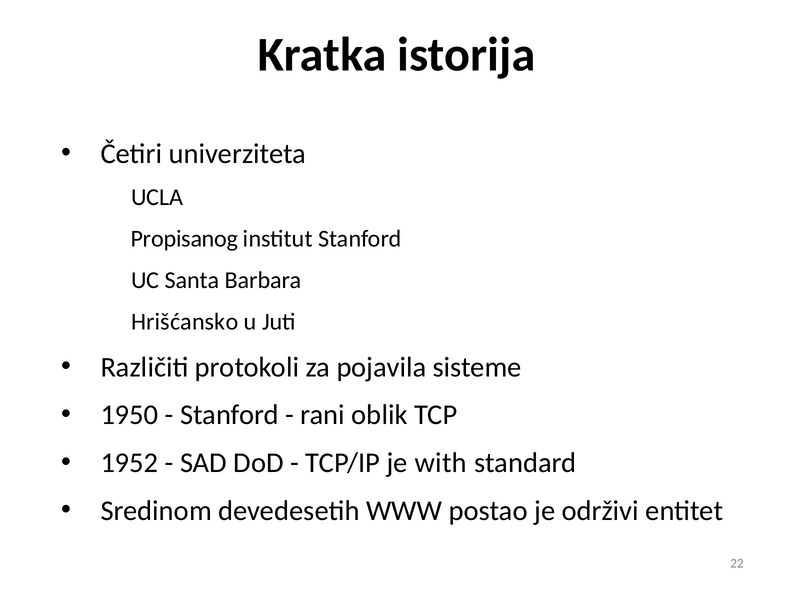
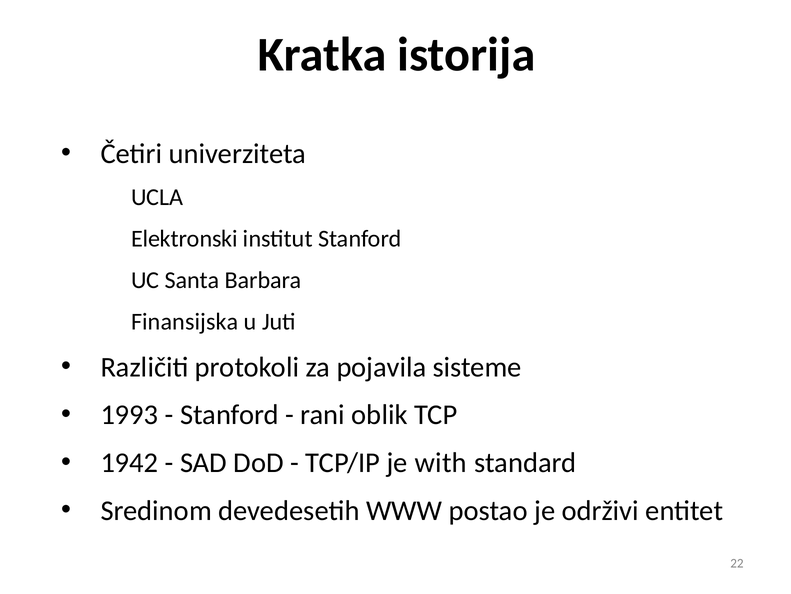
Propisanog: Propisanog -> Elektronski
Hrišćansko: Hrišćansko -> Finansijska
1950: 1950 -> 1993
1952: 1952 -> 1942
